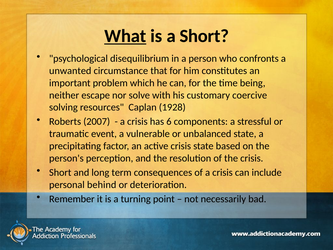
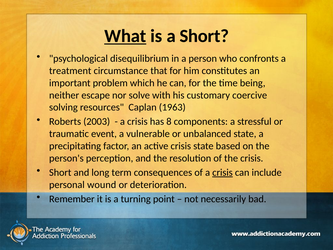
unwanted: unwanted -> treatment
1928: 1928 -> 1963
2007: 2007 -> 2003
6: 6 -> 8
crisis at (222, 172) underline: none -> present
behind: behind -> wound
